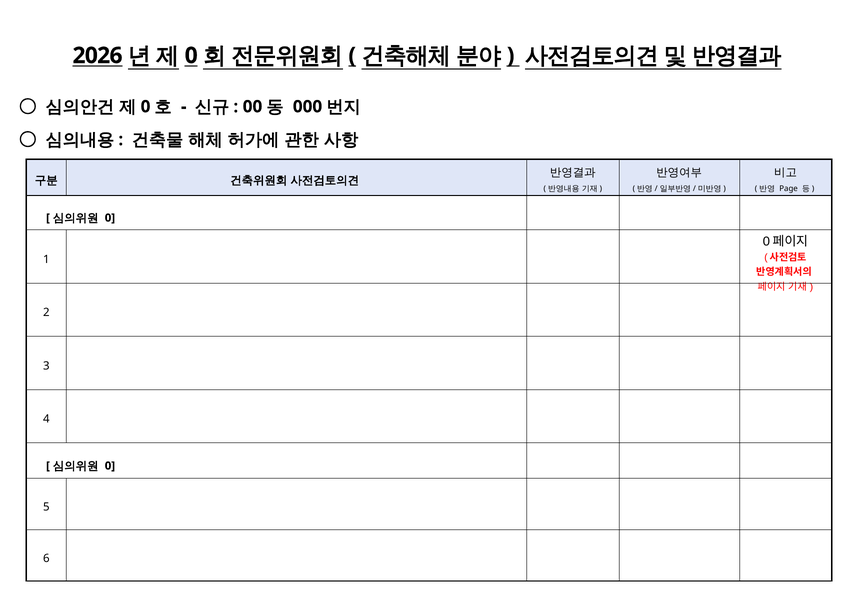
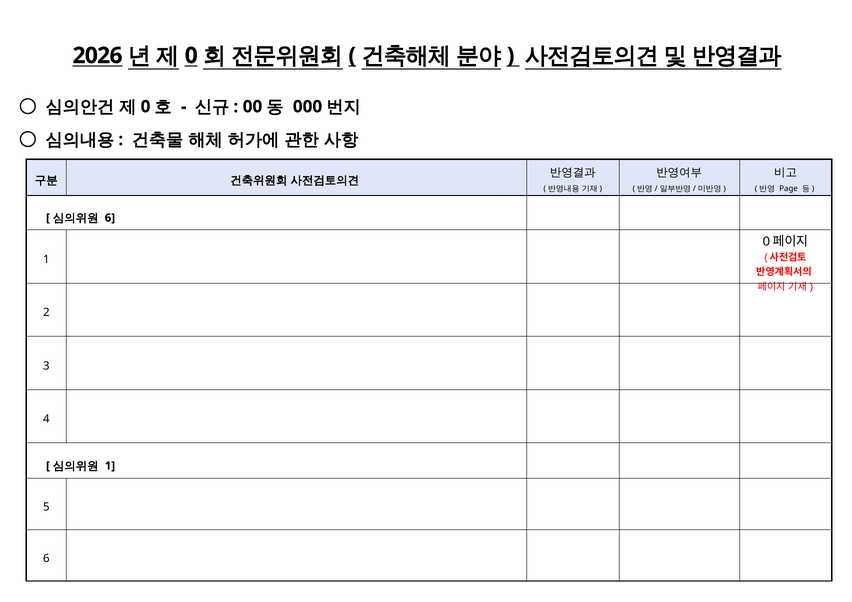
0 at (110, 218): 0 -> 6
0 at (110, 466): 0 -> 1
